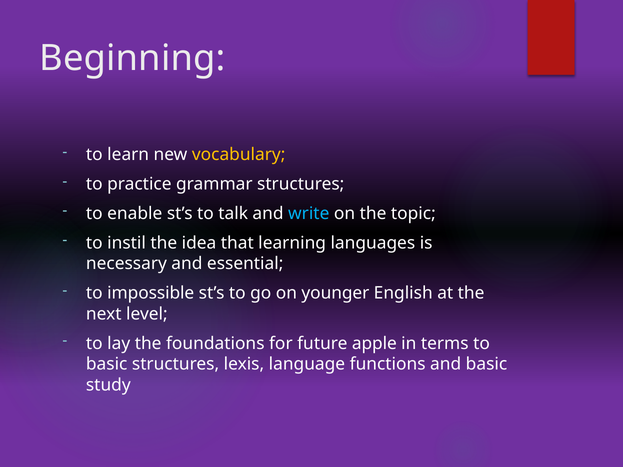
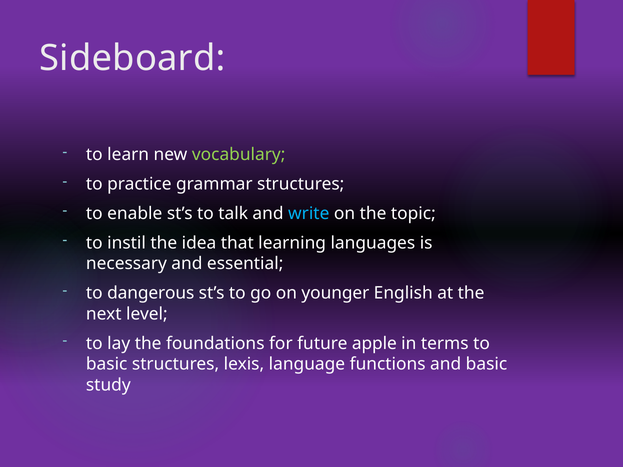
Beginning: Beginning -> Sideboard
vocabulary colour: yellow -> light green
impossible: impossible -> dangerous
